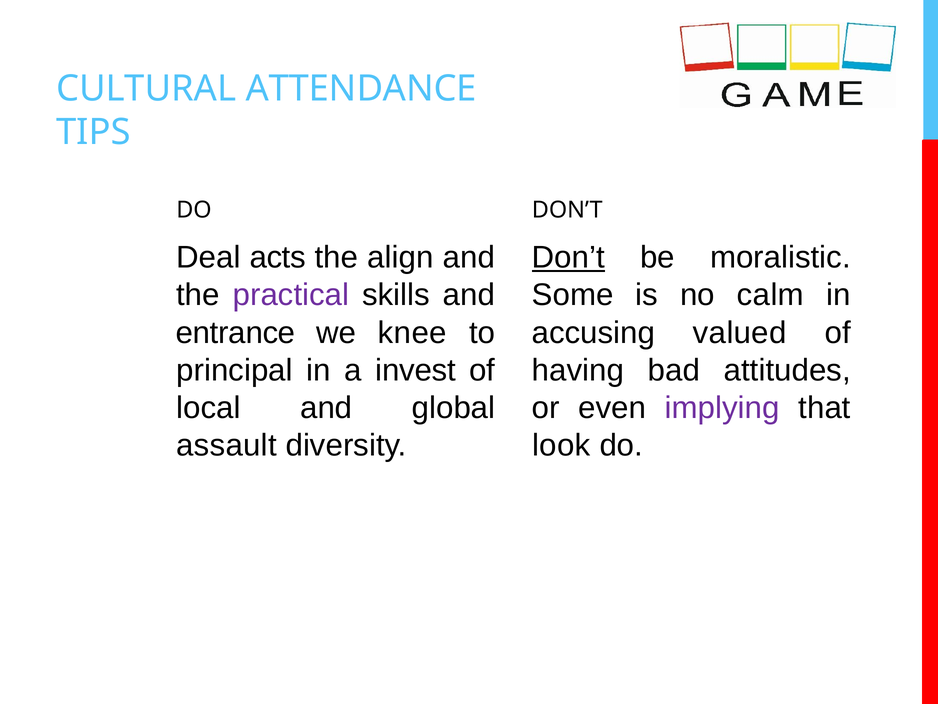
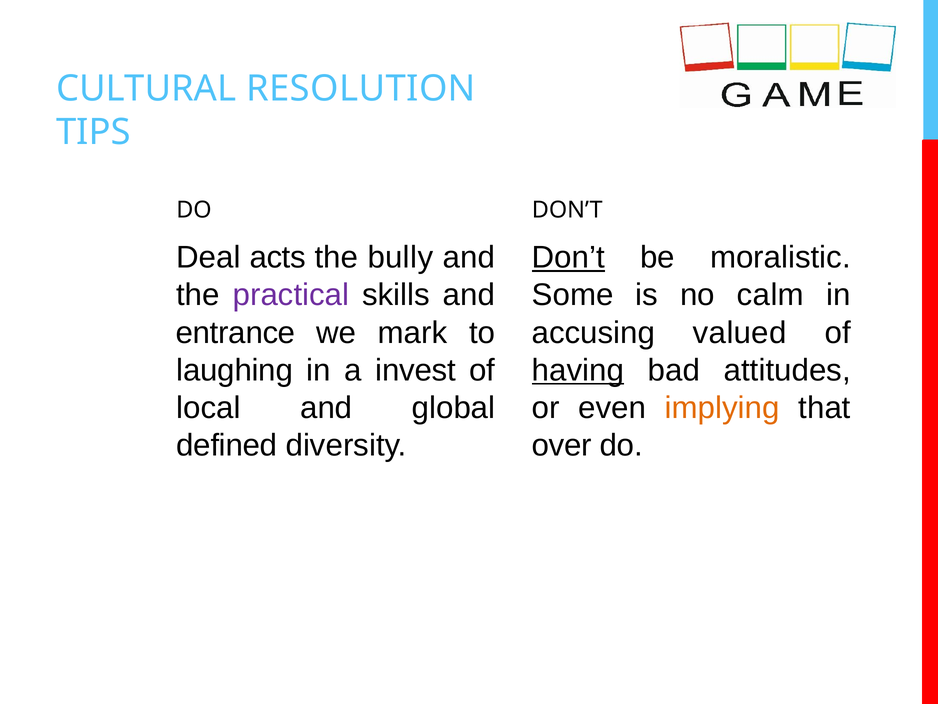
ATTENDANCE: ATTENDANCE -> RESOLUTION
align: align -> bully
knee: knee -> mark
principal: principal -> laughing
having underline: none -> present
implying colour: purple -> orange
assault: assault -> defined
look: look -> over
